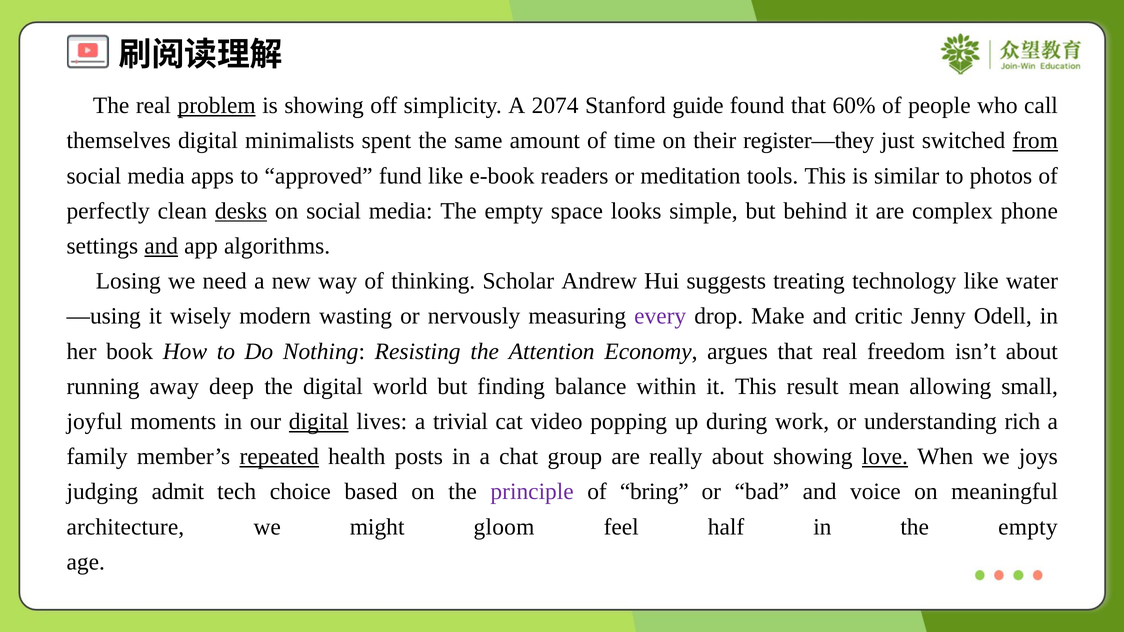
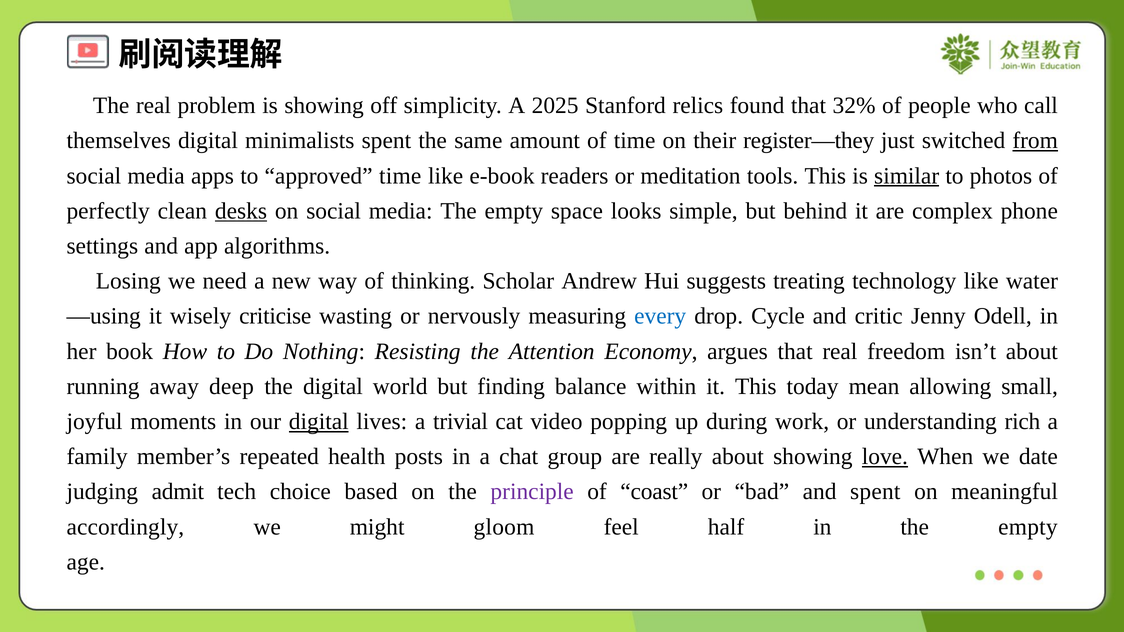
problem underline: present -> none
2074: 2074 -> 2025
guide: guide -> relics
60%: 60% -> 32%
approved fund: fund -> time
similar underline: none -> present
and at (161, 246) underline: present -> none
modern: modern -> criticise
every colour: purple -> blue
Make: Make -> Cycle
result: result -> today
repeated underline: present -> none
joys: joys -> date
bring: bring -> coast
and voice: voice -> spent
architecture: architecture -> accordingly
